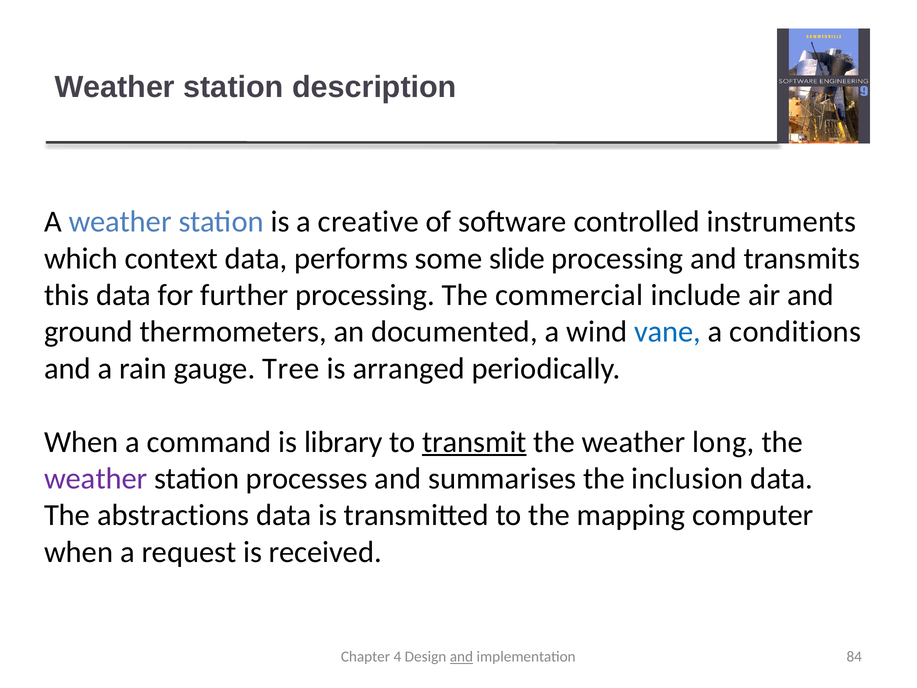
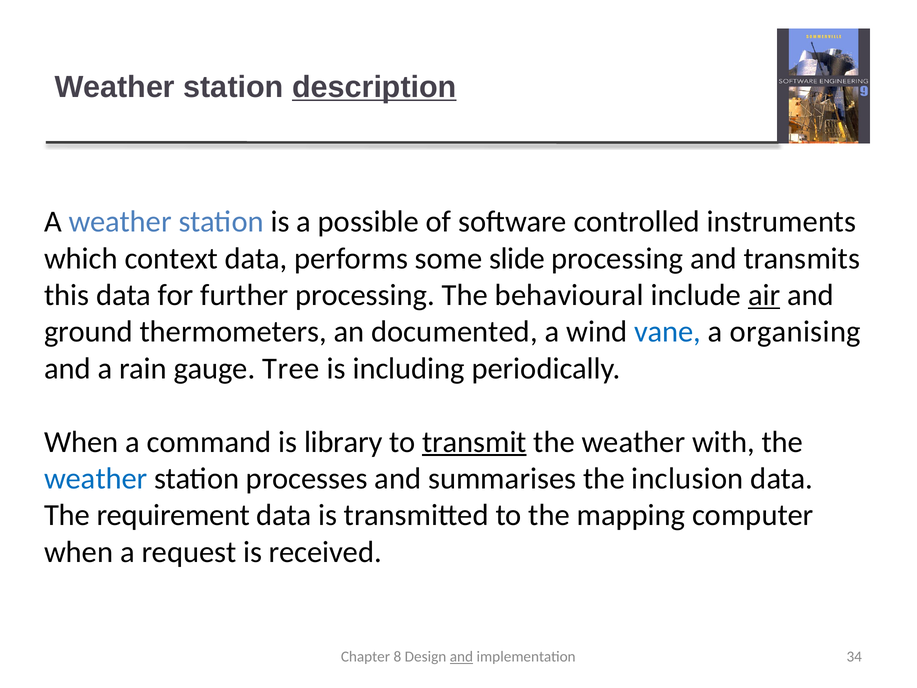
description underline: none -> present
creative: creative -> possible
commercial: commercial -> behavioural
air underline: none -> present
conditions: conditions -> organising
arranged: arranged -> including
long: long -> with
weather at (96, 478) colour: purple -> blue
abstractions: abstractions -> requirement
4: 4 -> 8
84: 84 -> 34
